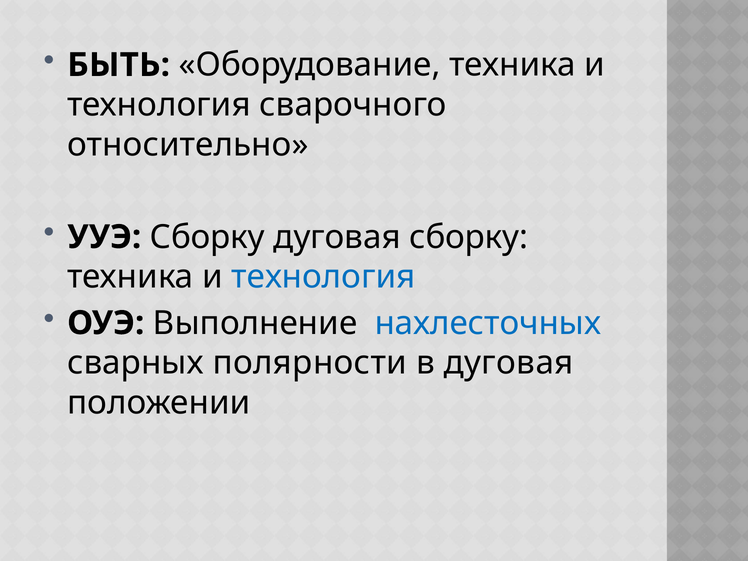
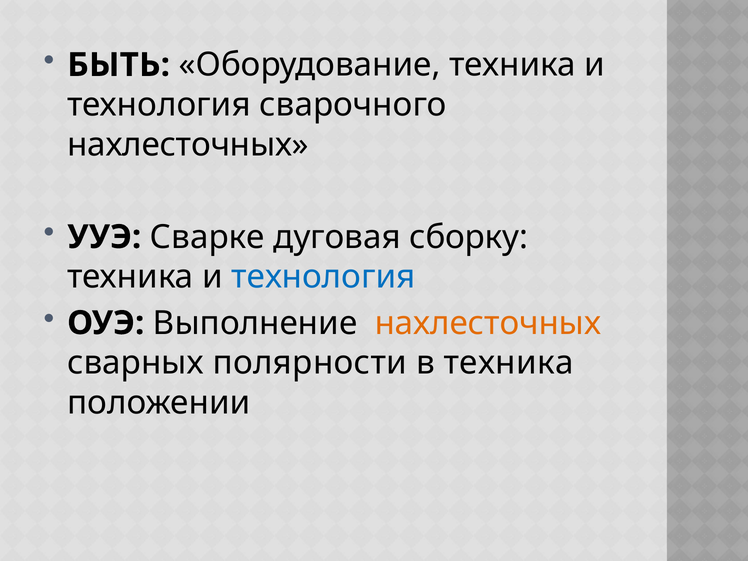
относительно at (188, 145): относительно -> нахлесточных
УУЭ Сборку: Сборку -> Сварке
нахлесточных at (488, 323) colour: blue -> orange
в дуговая: дуговая -> техника
